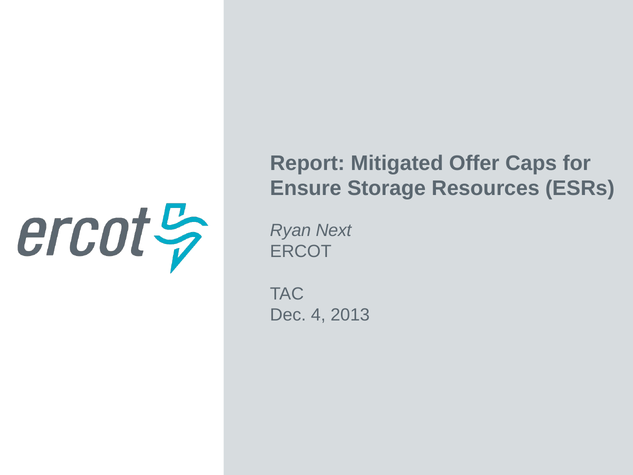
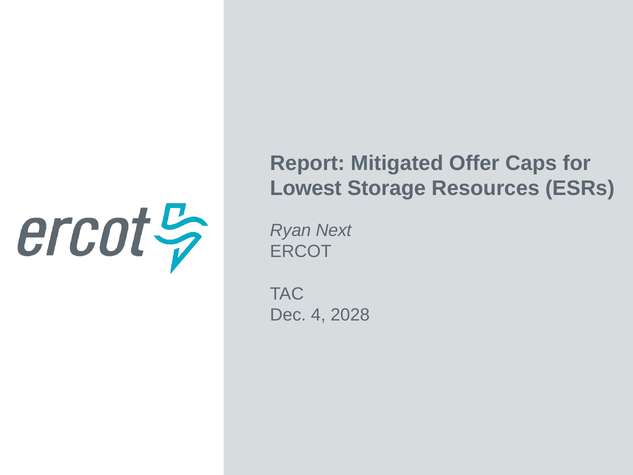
Ensure: Ensure -> Lowest
2013: 2013 -> 2028
